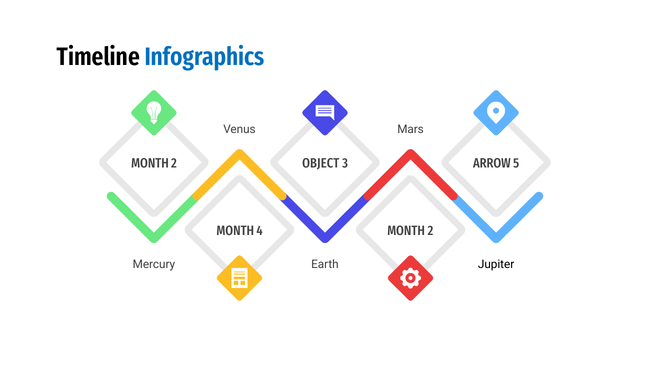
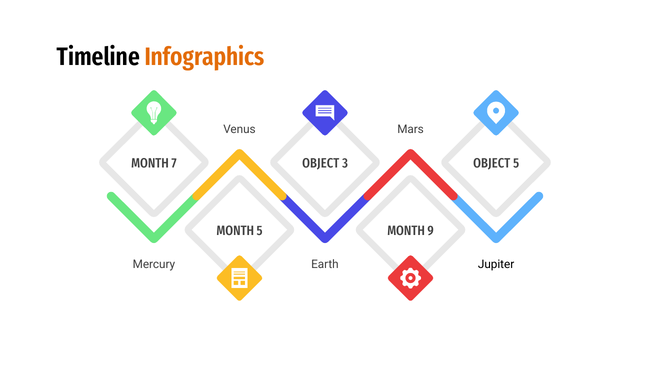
Infographics colour: blue -> orange
2 at (174, 164): 2 -> 7
ARROW at (492, 164): ARROW -> OBJECT
MONTH 4: 4 -> 5
2 at (431, 231): 2 -> 9
